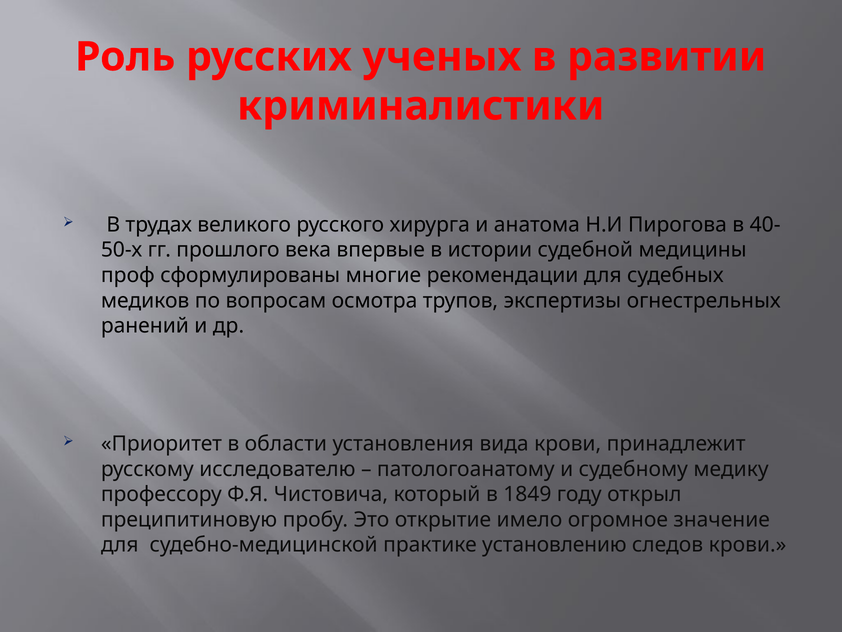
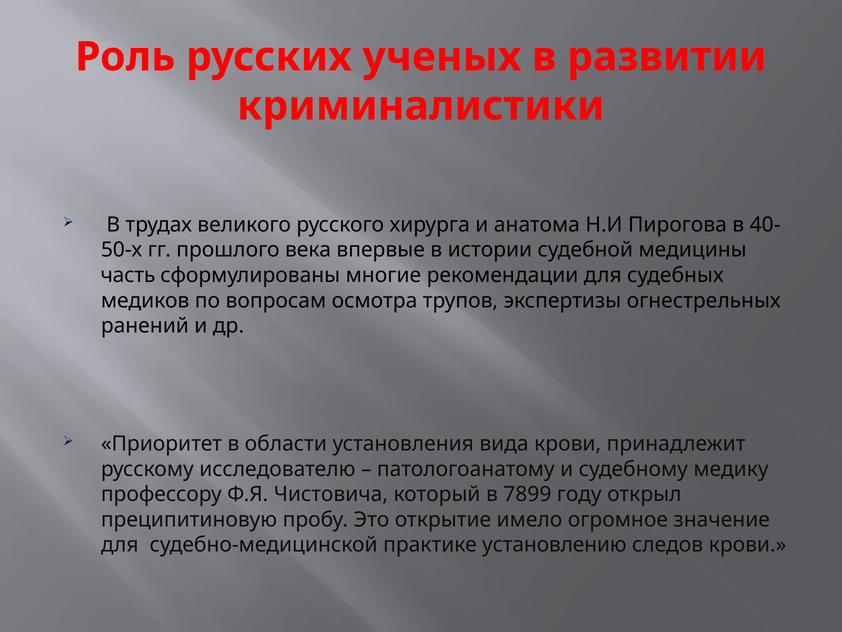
проф: проф -> часть
1849: 1849 -> 7899
